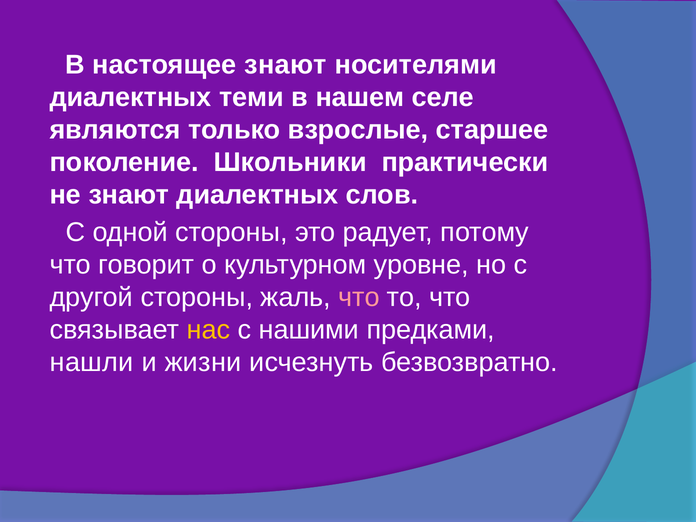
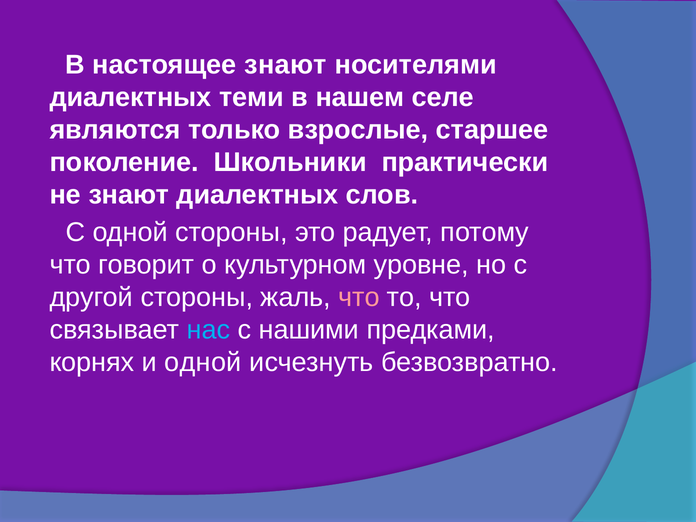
нас colour: yellow -> light blue
нашли: нашли -> корнях
и жизни: жизни -> одной
